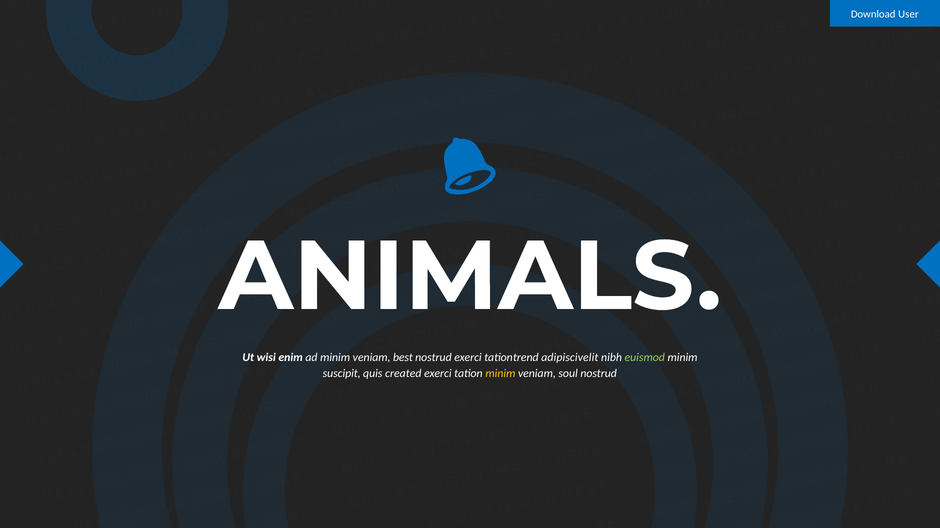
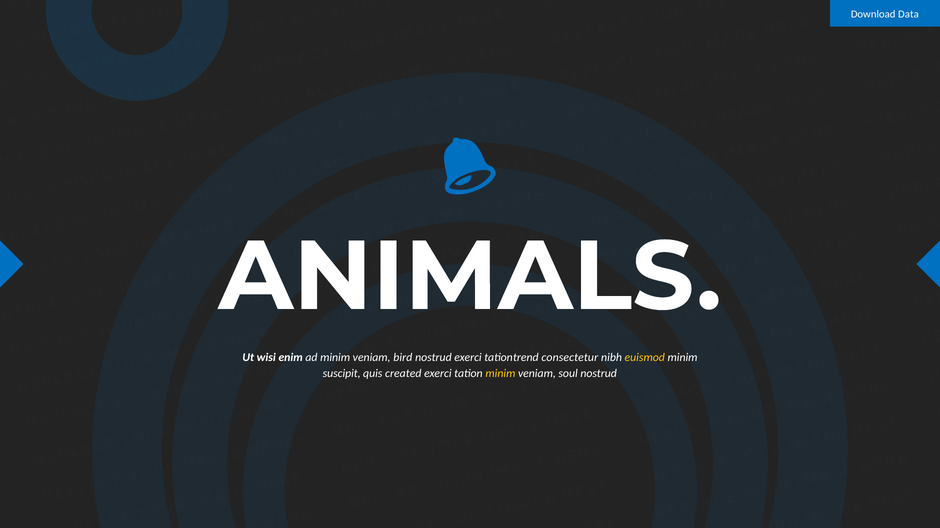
User: User -> Data
best: best -> bird
adipiscivelit: adipiscivelit -> consectetur
euismod colour: light green -> yellow
